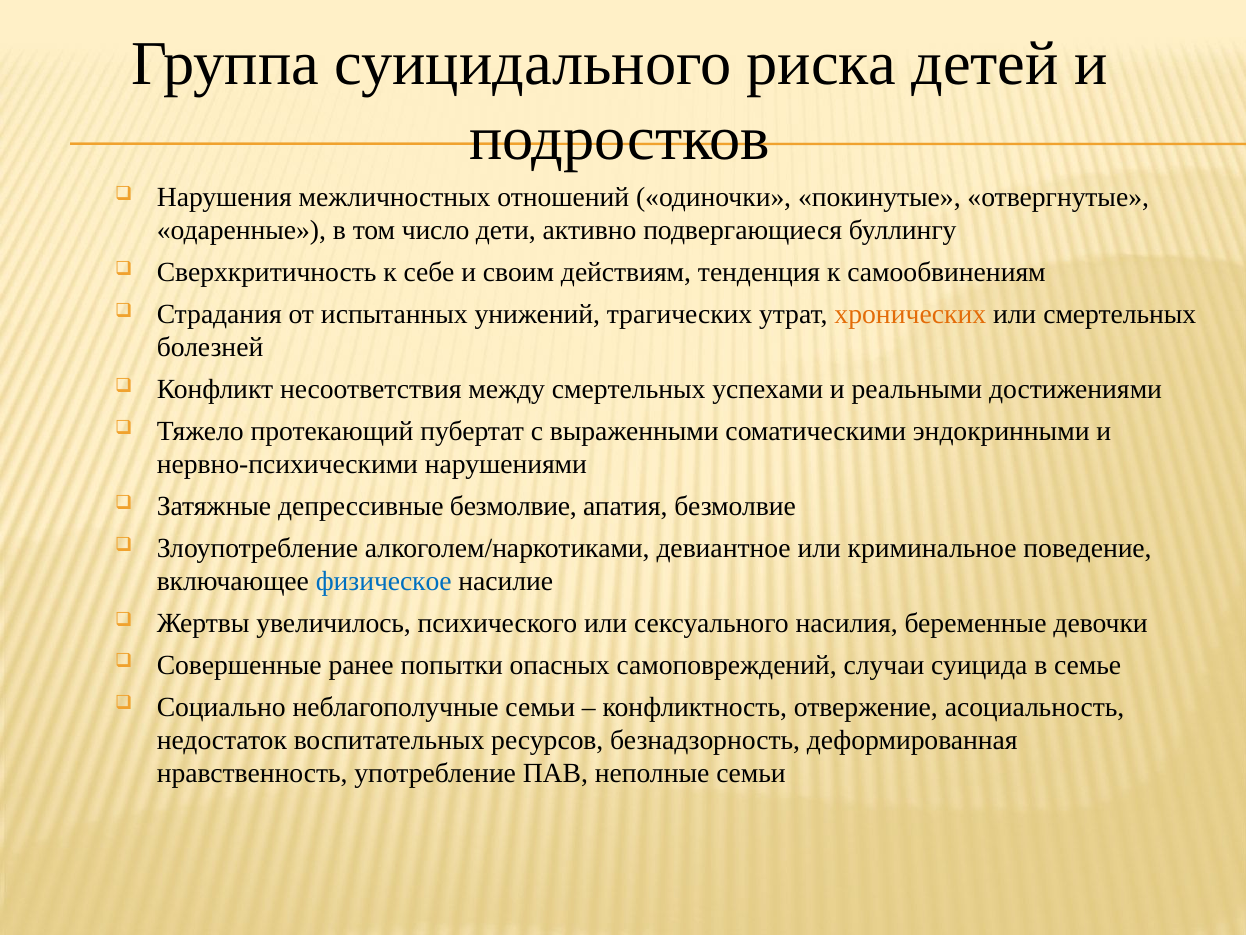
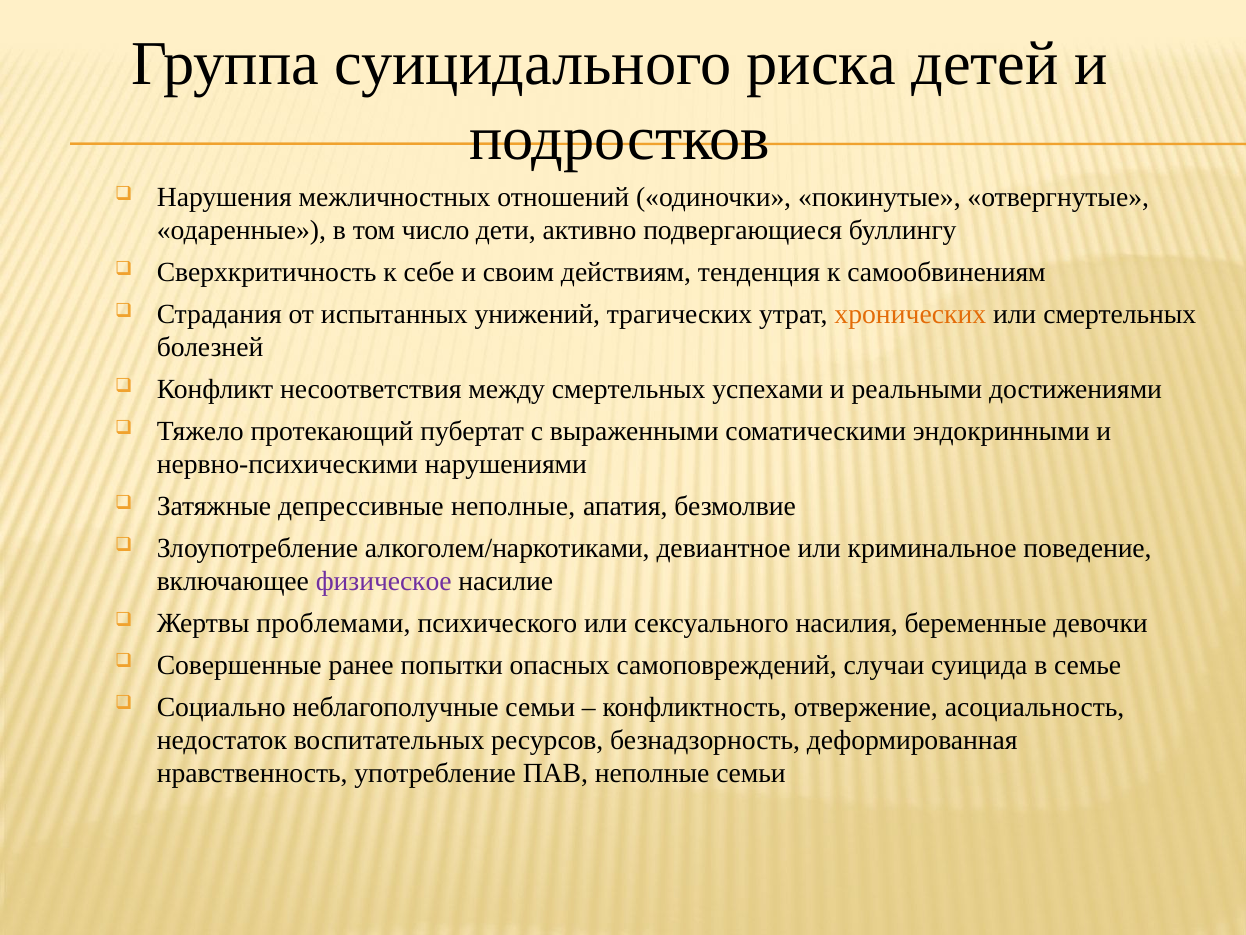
депрессивные безмолвие: безмолвие -> неполные
физическое colour: blue -> purple
увеличилось: увеличилось -> проблемами
